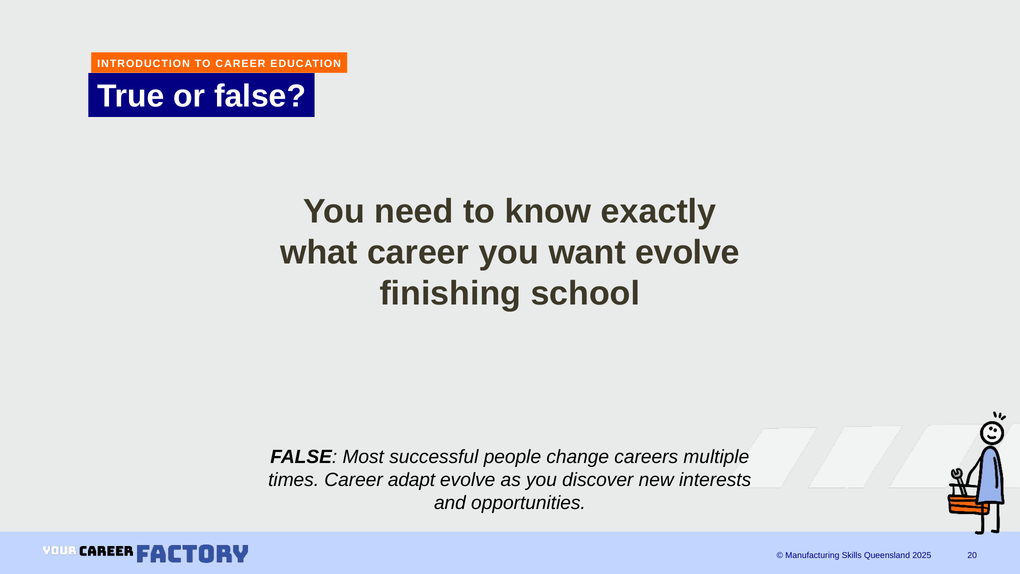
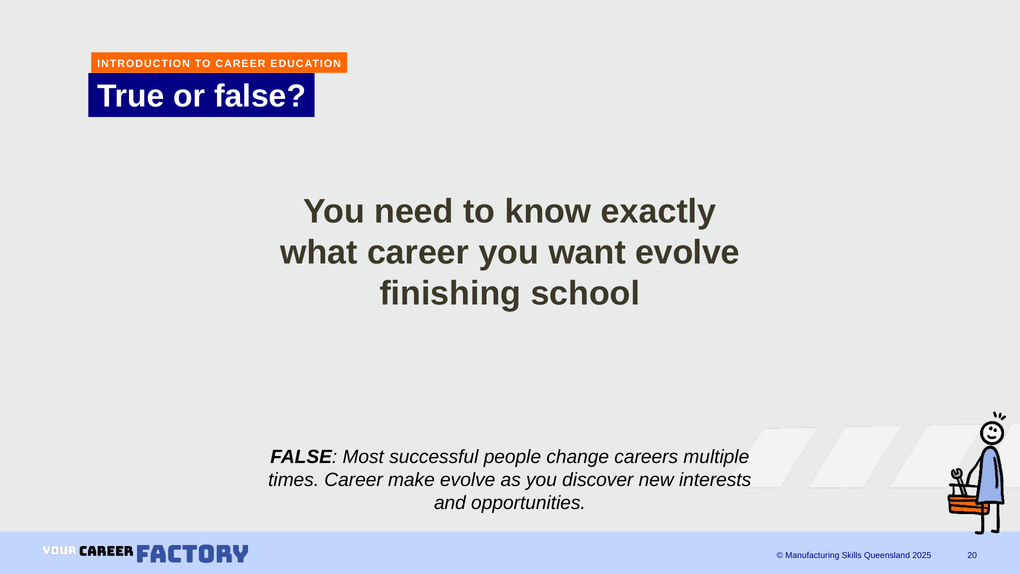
adapt: adapt -> make
